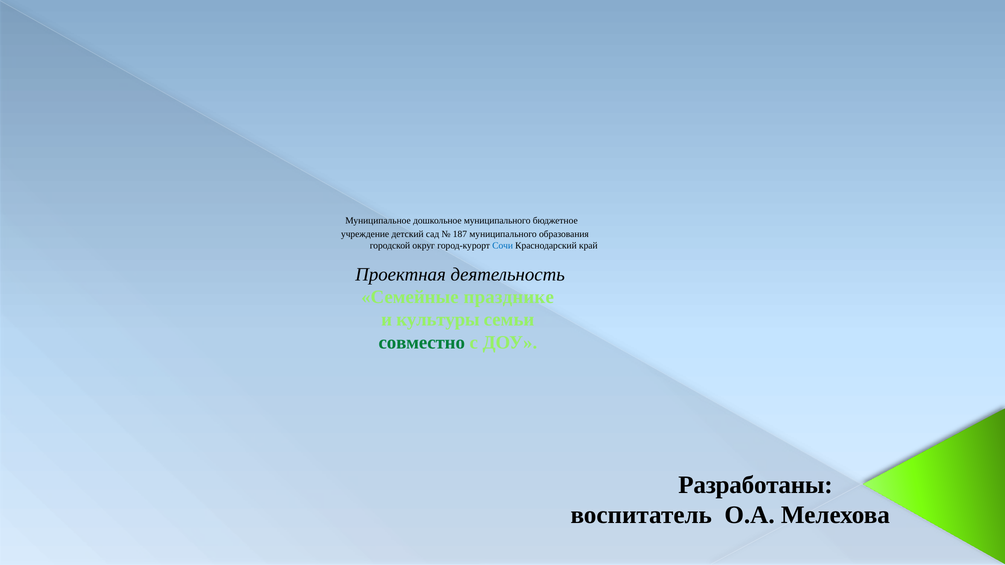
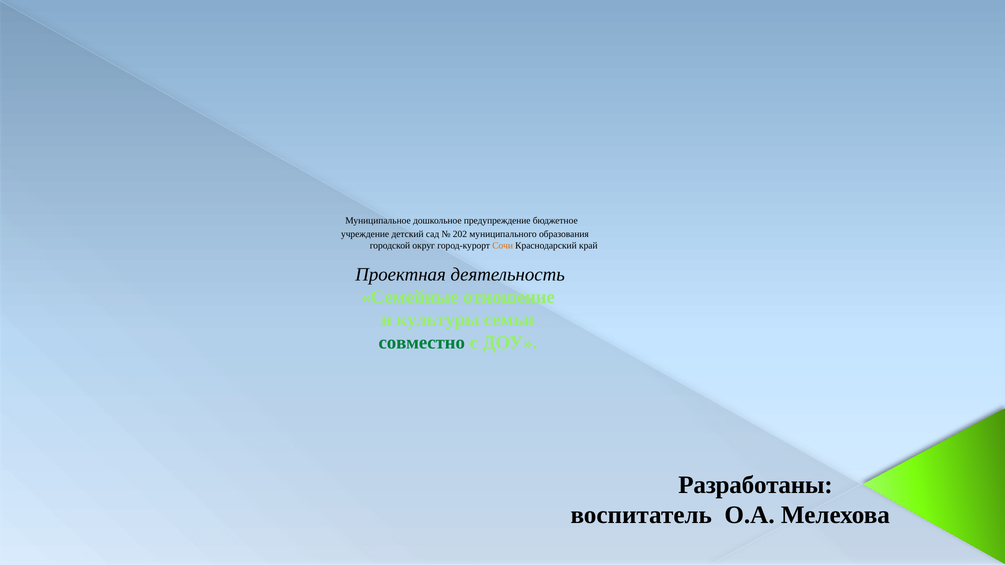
дошкольное муниципального: муниципального -> предупреждение
187: 187 -> 202
Сочи colour: blue -> orange
празднике: празднике -> отношение
